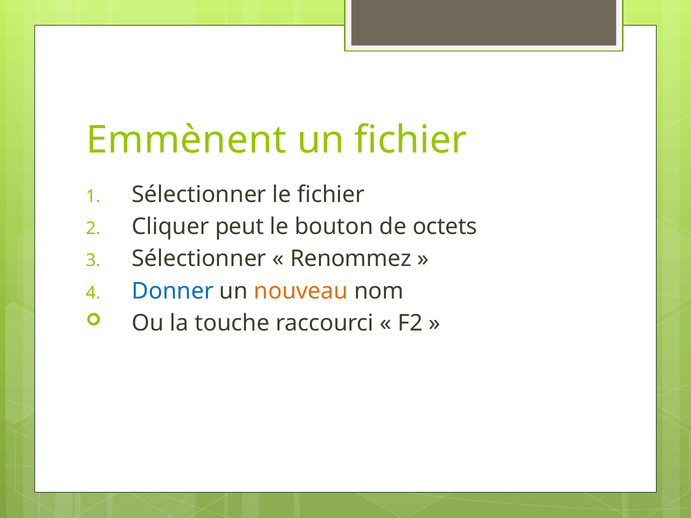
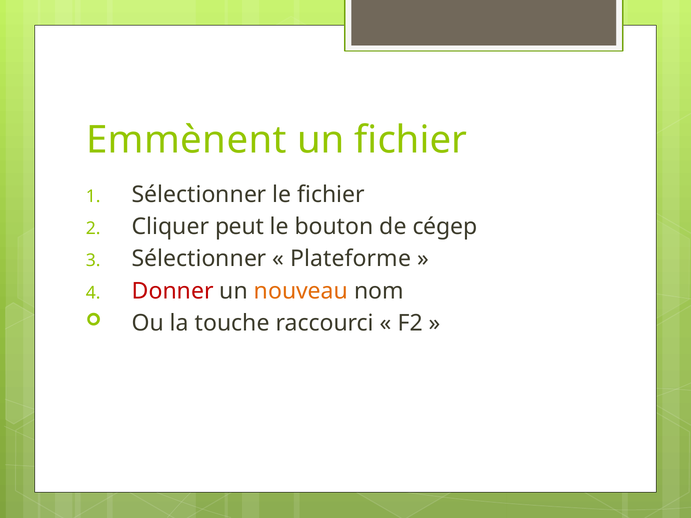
octets: octets -> cégep
Renommez: Renommez -> Plateforme
Donner colour: blue -> red
